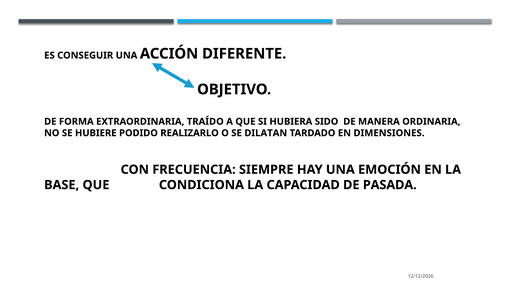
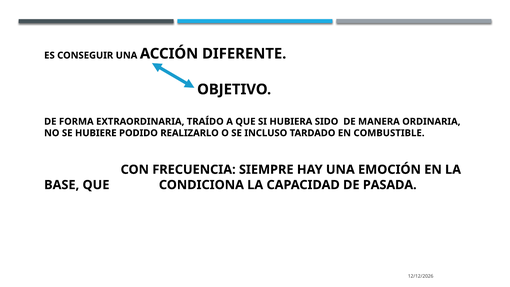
DILATAN: DILATAN -> INCLUSO
DIMENSIONES: DIMENSIONES -> COMBUSTIBLE
